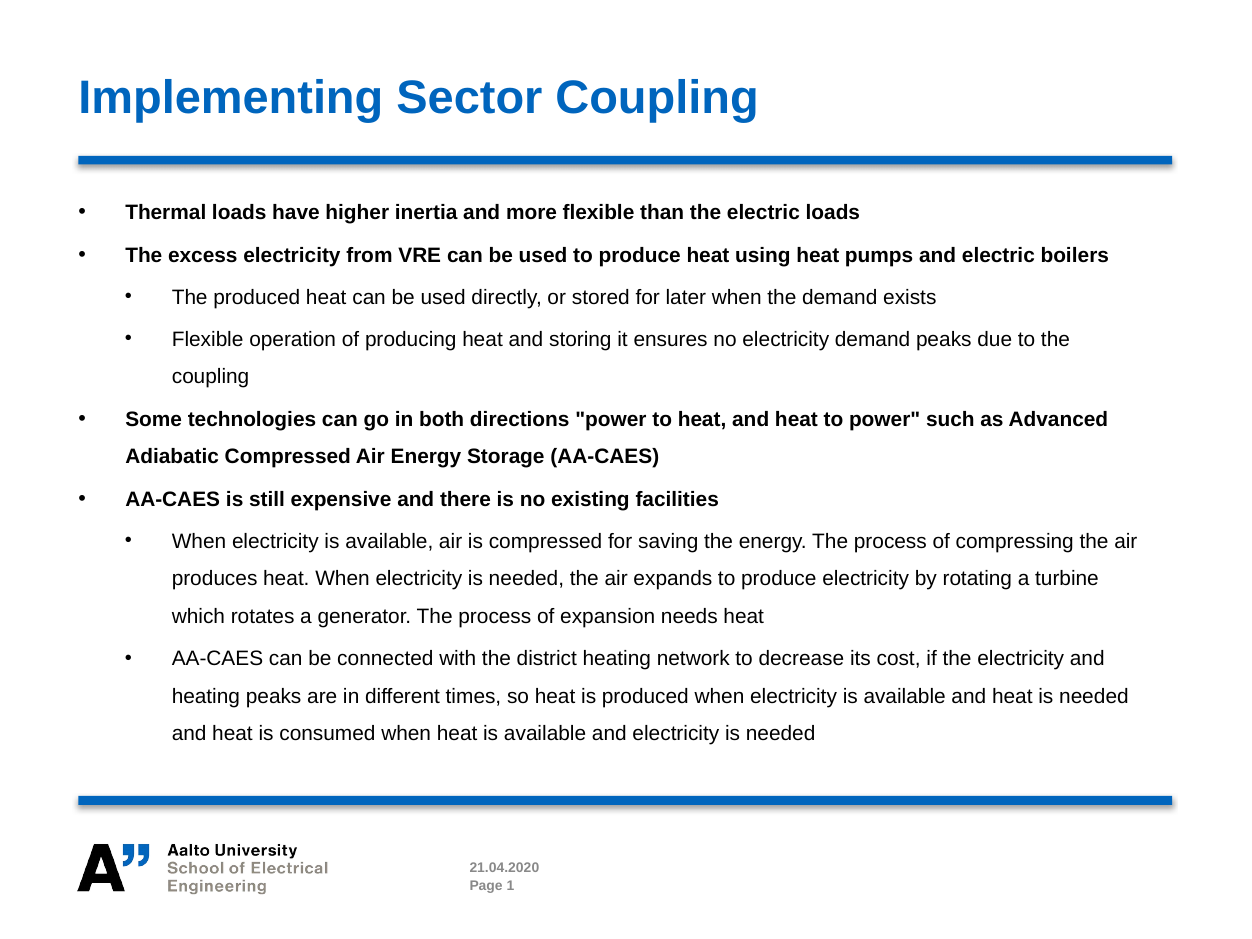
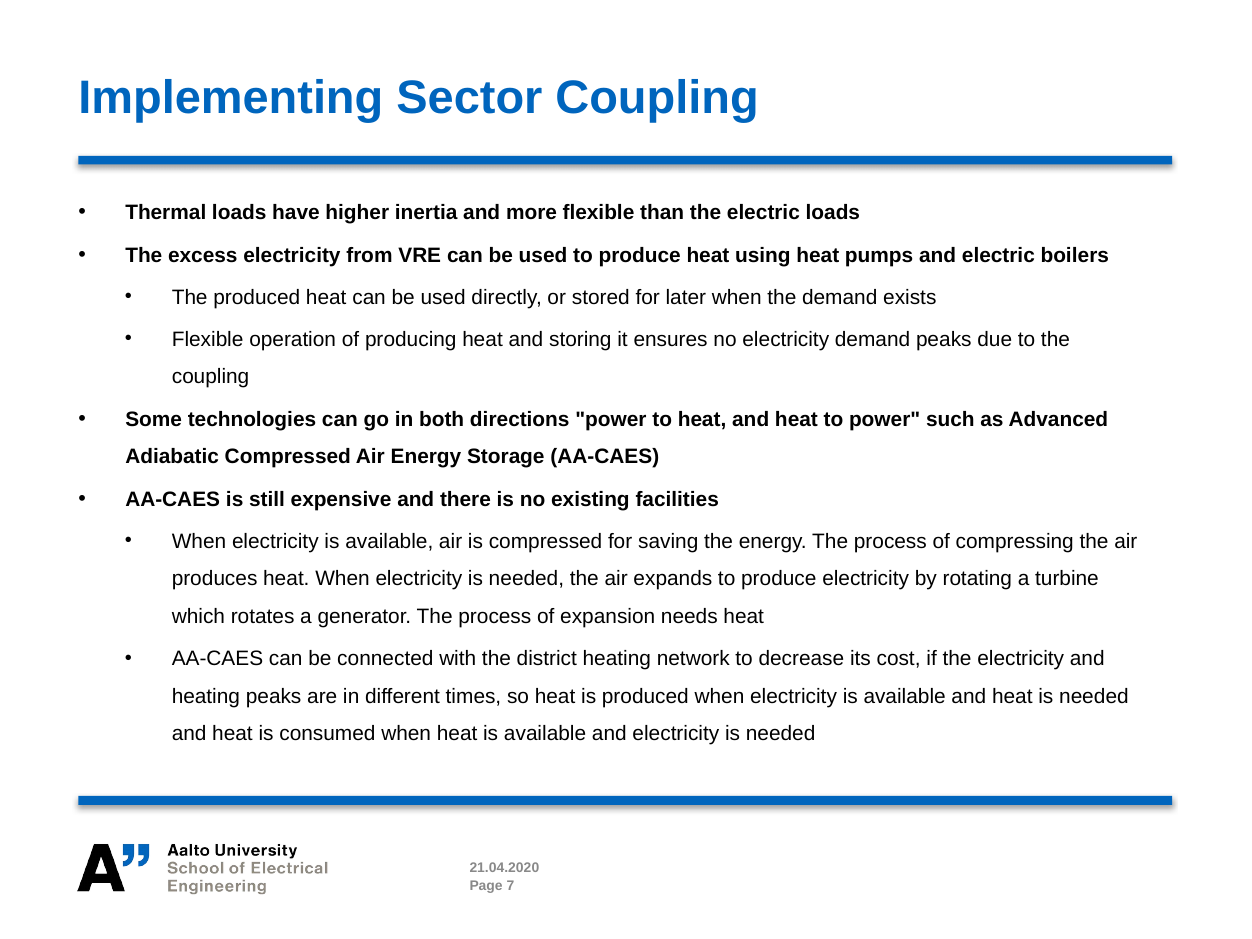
1: 1 -> 7
